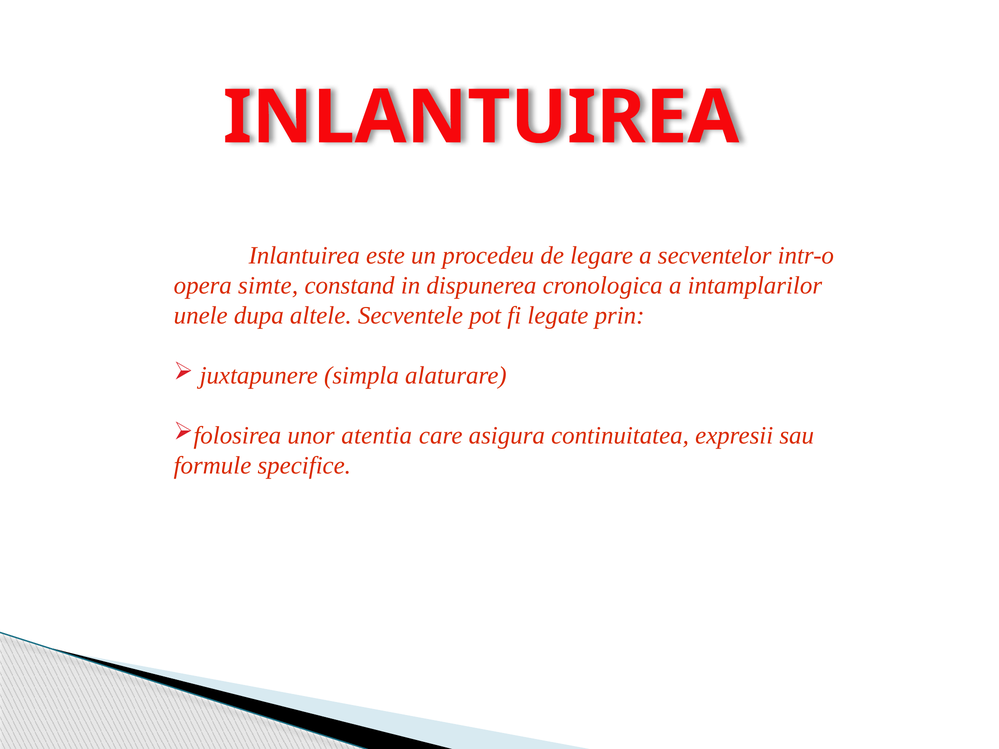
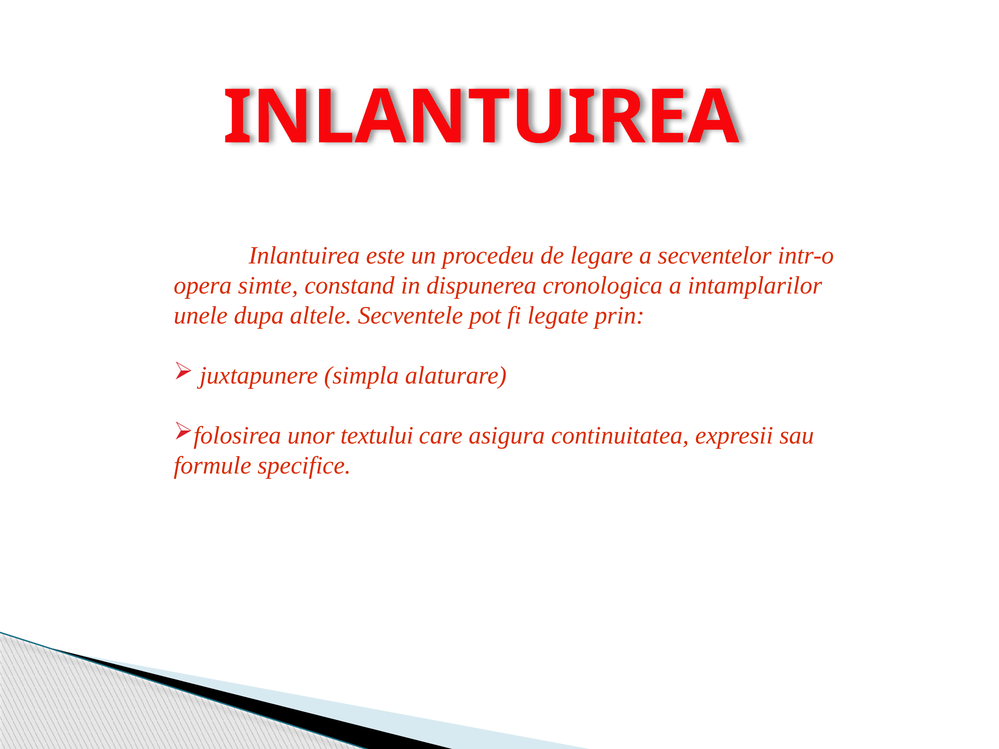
atentia: atentia -> textului
